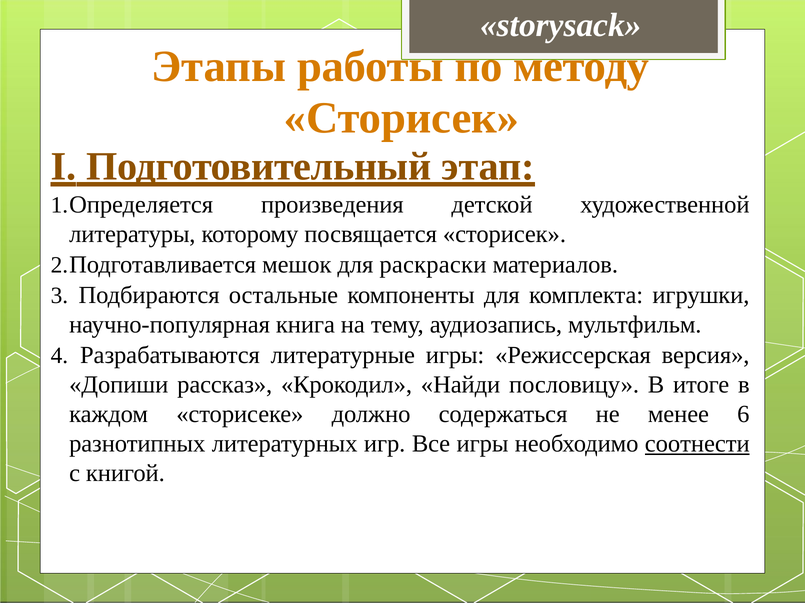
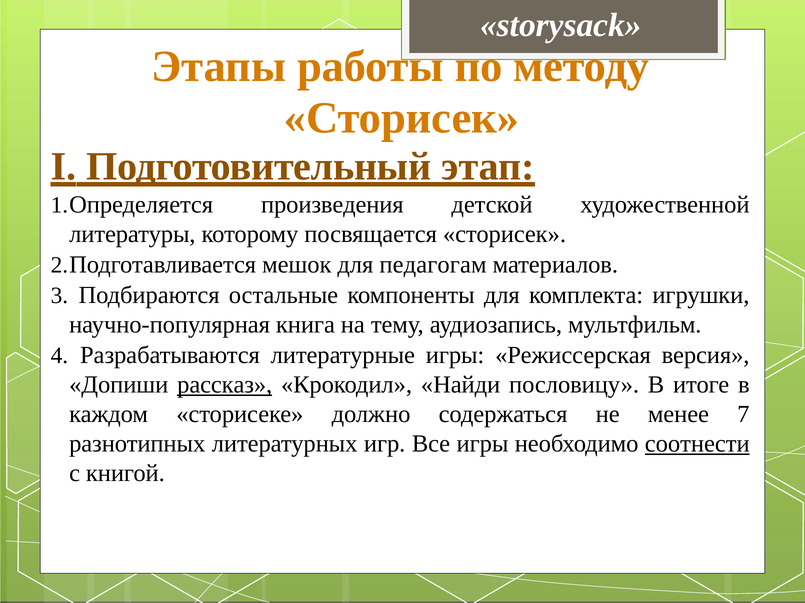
раскраски: раскраски -> педагогам
рассказ underline: none -> present
6: 6 -> 7
